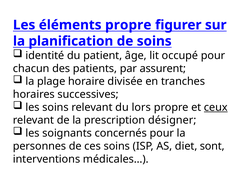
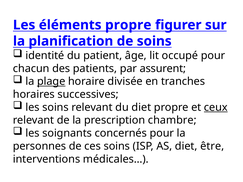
plage underline: none -> present
du lors: lors -> diet
désigner: désigner -> chambre
sont: sont -> être
